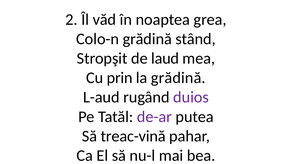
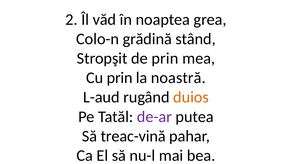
de laud: laud -> prin
la grădină: grădină -> noastră
duios colour: purple -> orange
